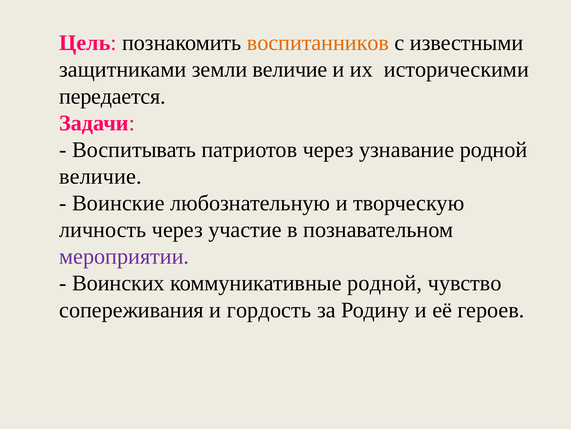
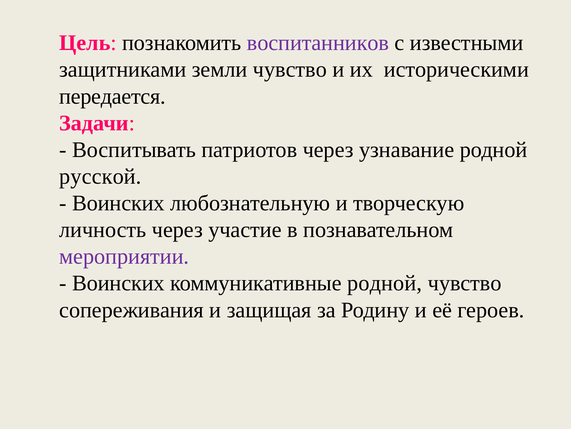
воспитанников colour: orange -> purple
земли величие: величие -> чувство
величие at (100, 176): величие -> русской
Воинские at (118, 203): Воинские -> Воинских
гордость: гордость -> защищая
